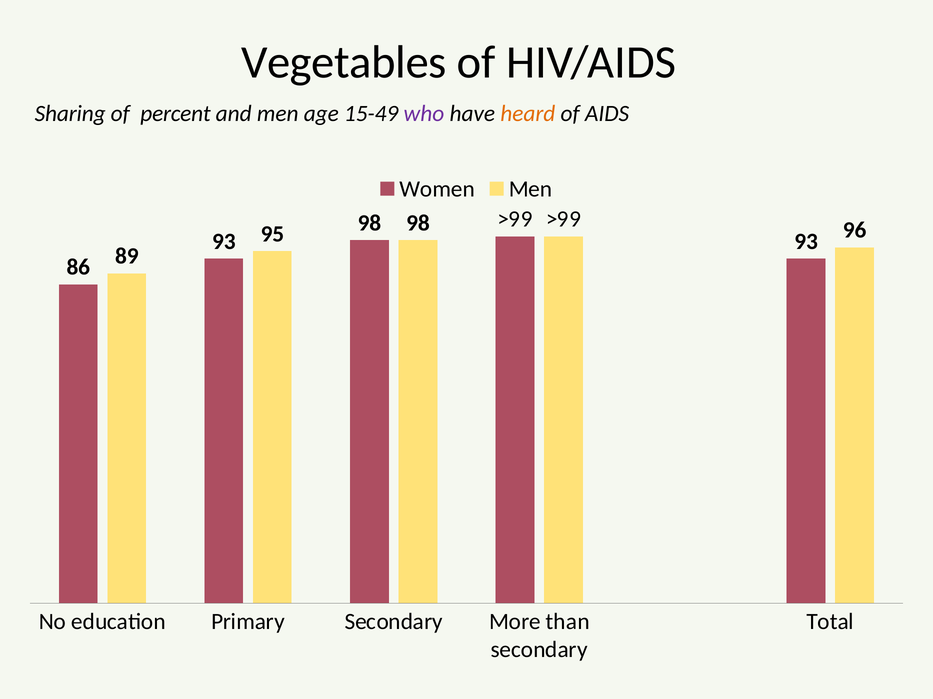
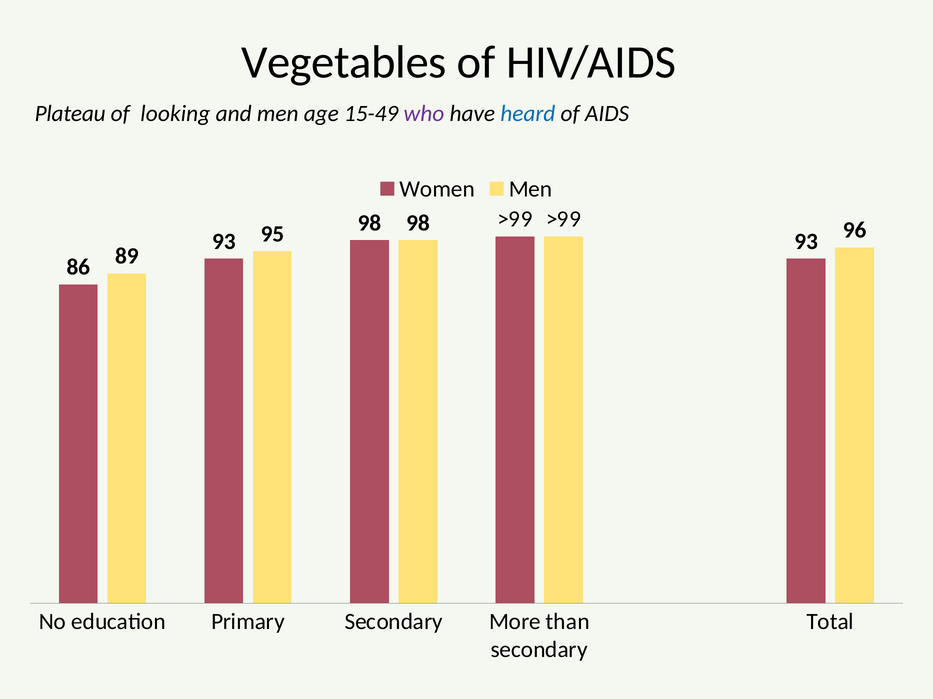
Sharing: Sharing -> Plateau
percent: percent -> looking
heard colour: orange -> blue
